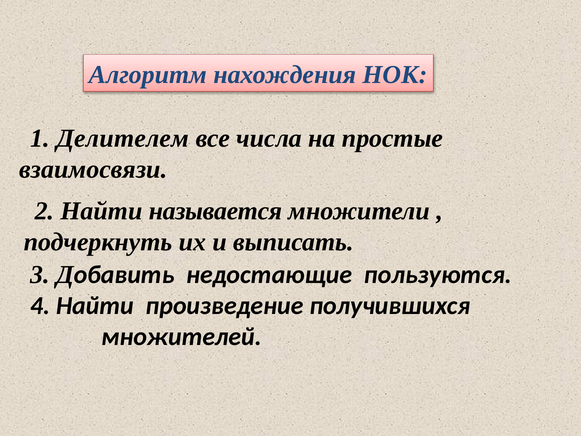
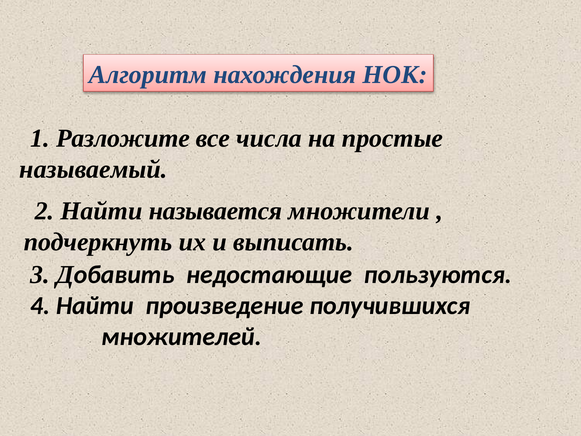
Делителем: Делителем -> Разложите
взаимосвязи: взаимосвязи -> называемый
